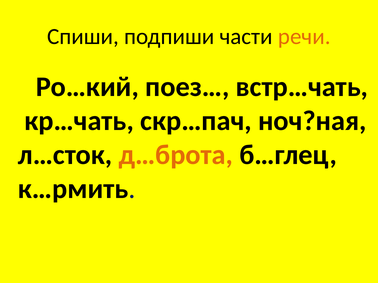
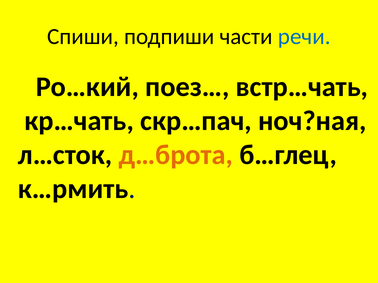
речи colour: orange -> blue
